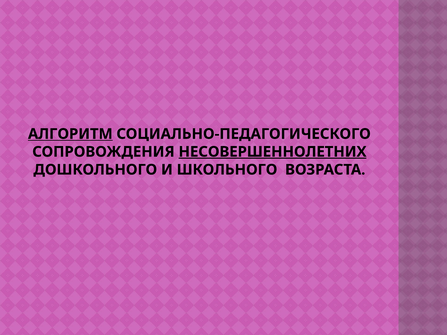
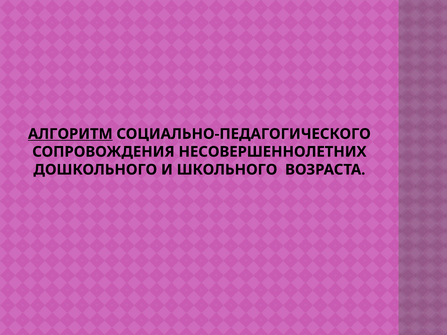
НЕСОВЕРШЕННОЛЕТНИХ underline: present -> none
